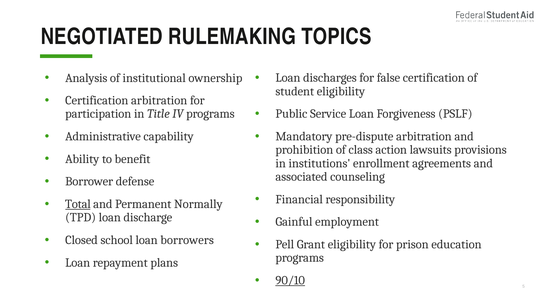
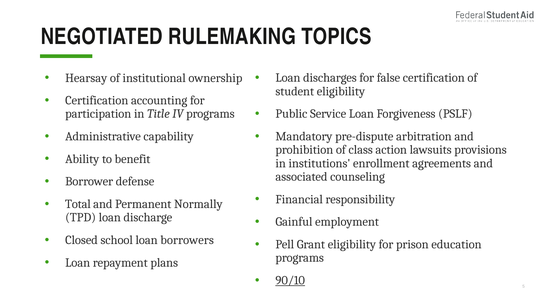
Analysis: Analysis -> Hearsay
Certification arbitration: arbitration -> accounting
Total underline: present -> none
